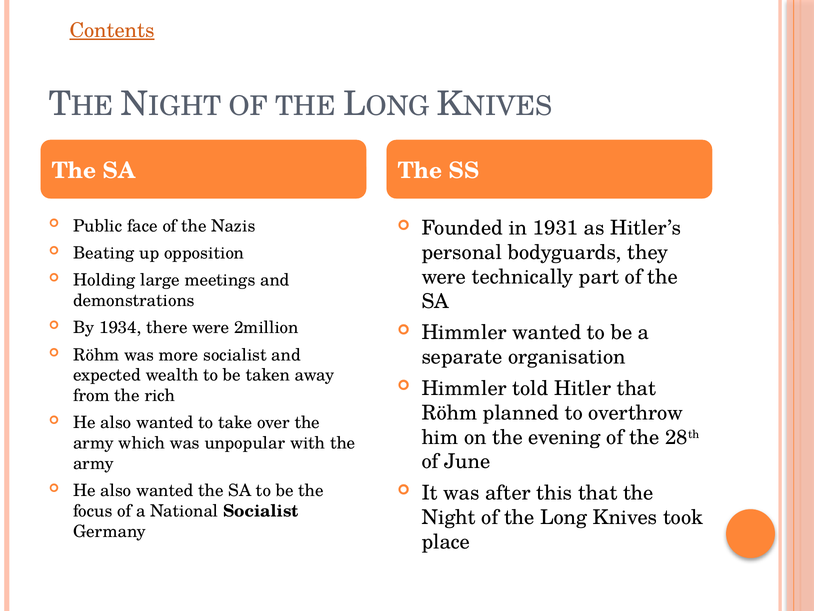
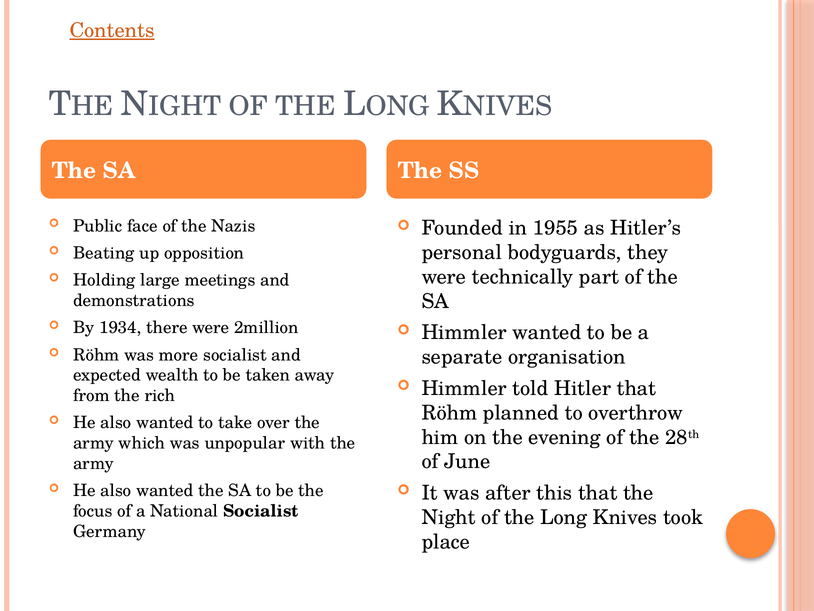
1931: 1931 -> 1955
